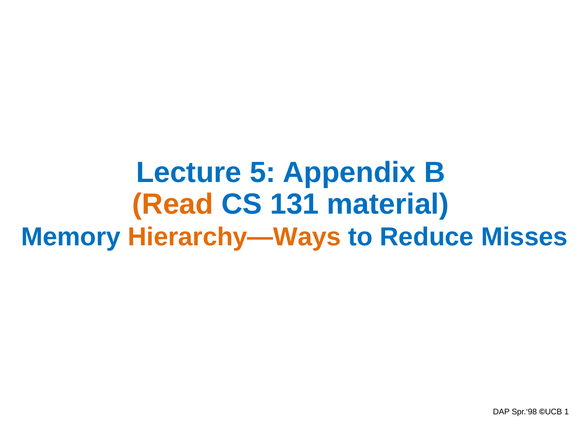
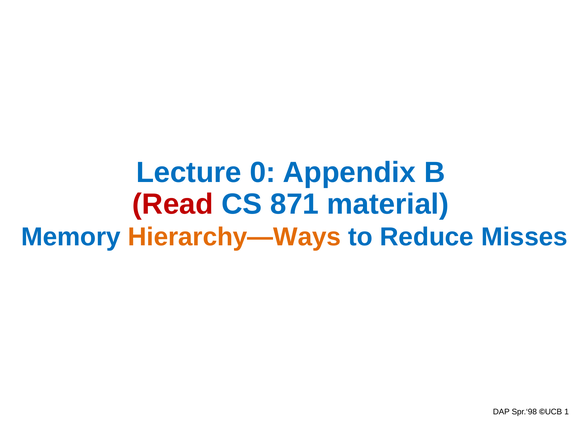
5: 5 -> 0
Read colour: orange -> red
131: 131 -> 871
